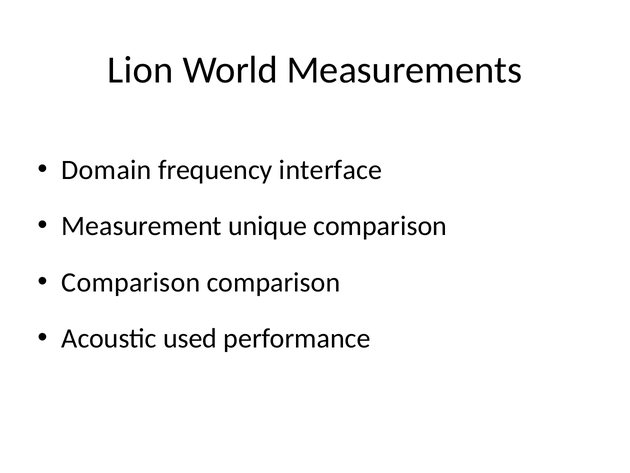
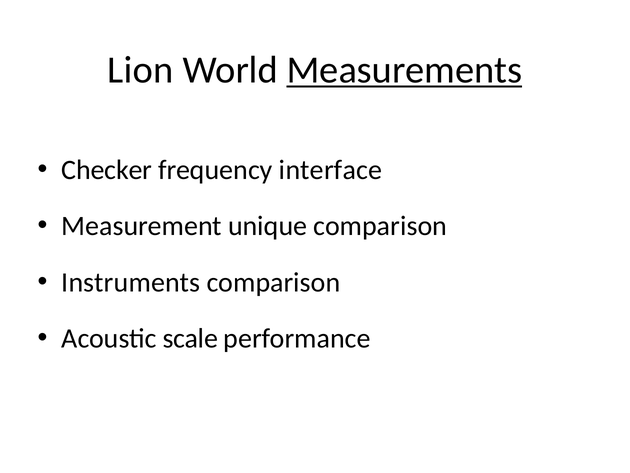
Measurements underline: none -> present
Domain: Domain -> Checker
Comparison at (131, 282): Comparison -> Instruments
used: used -> scale
